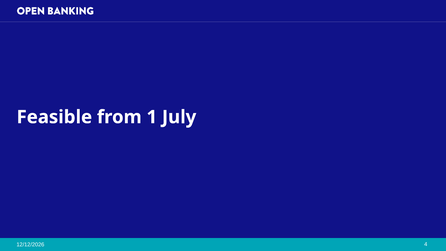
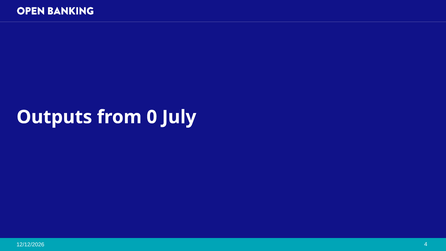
Feasible: Feasible -> Outputs
1: 1 -> 0
